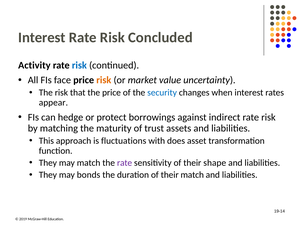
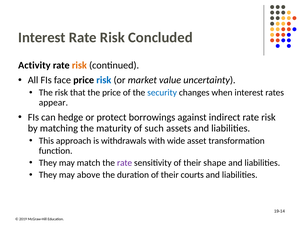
risk at (79, 65) colour: blue -> orange
risk at (104, 80) colour: orange -> blue
trust: trust -> such
fluctuations: fluctuations -> withdrawals
does: does -> wide
bonds: bonds -> above
their match: match -> courts
